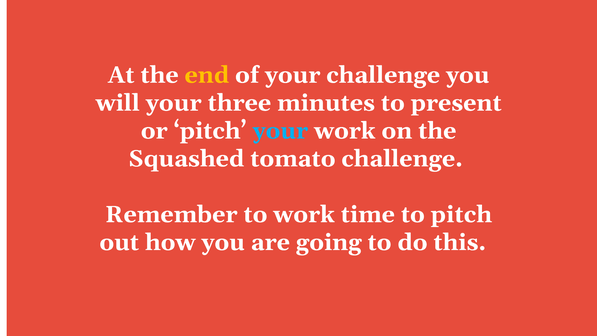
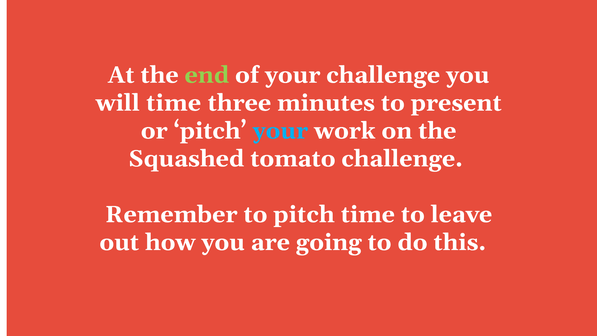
end colour: yellow -> light green
will your: your -> time
to work: work -> pitch
to pitch: pitch -> leave
